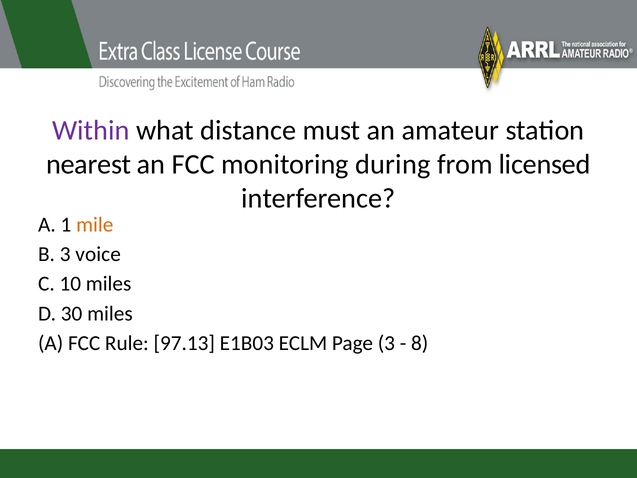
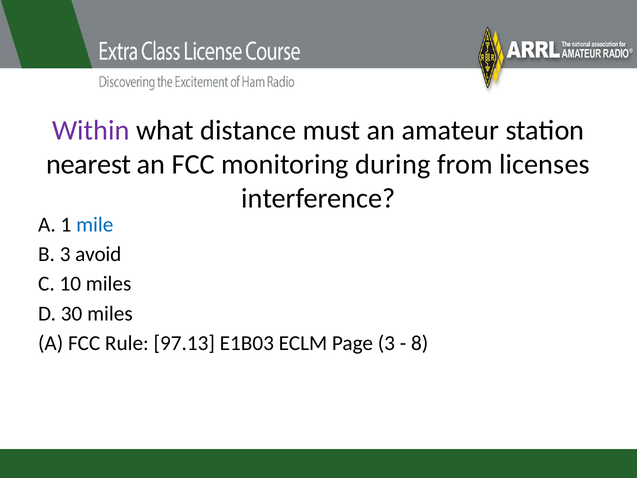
licensed: licensed -> licenses
mile colour: orange -> blue
voice: voice -> avoid
